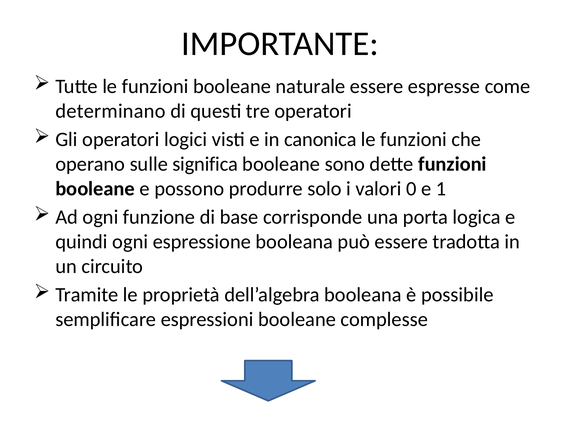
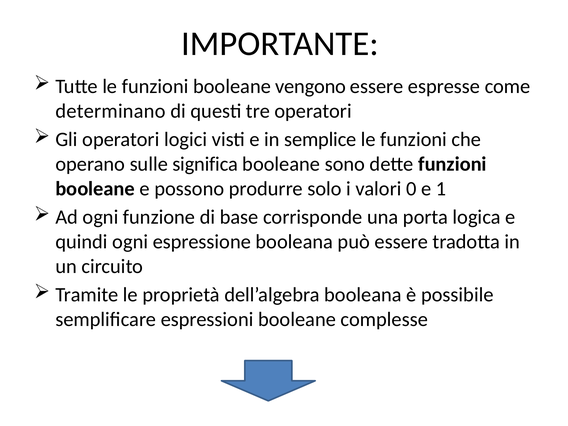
naturale: naturale -> vengono
canonica: canonica -> semplice
